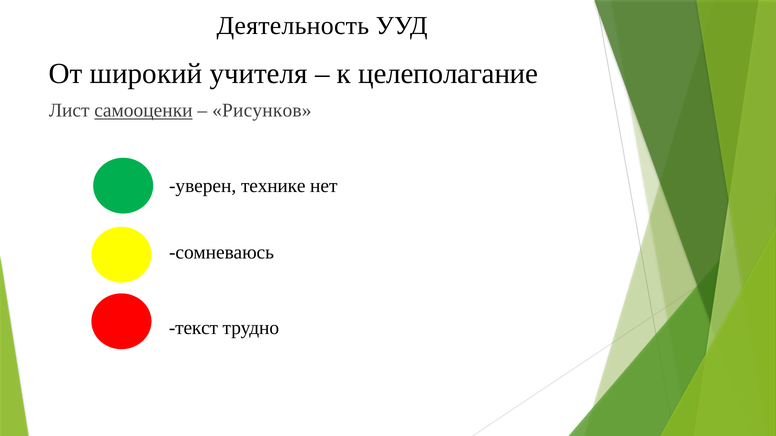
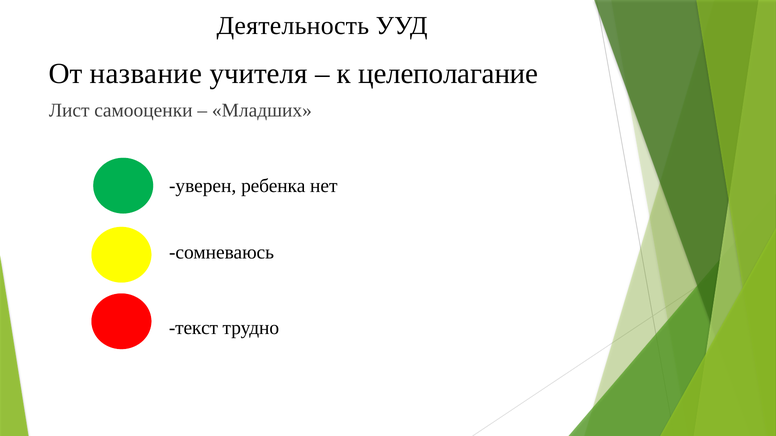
широкий: широкий -> название
самооценки underline: present -> none
Рисунков: Рисунков -> Младших
технике: технике -> ребенка
